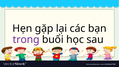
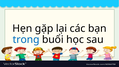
trong colour: purple -> blue
